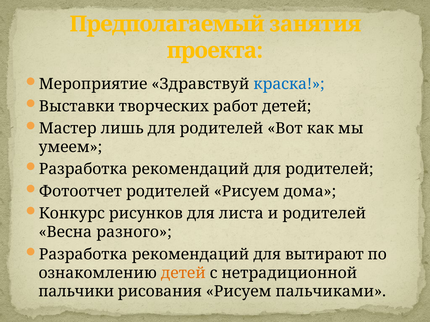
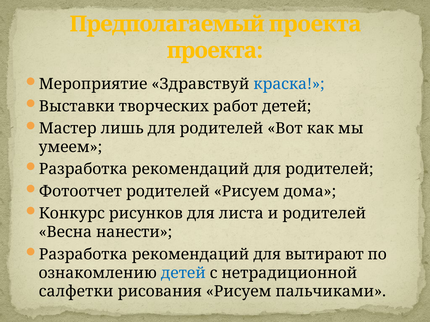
Предполагаемый занятия: занятия -> проекта
разного: разного -> нанести
детей at (183, 273) colour: orange -> blue
пальчики: пальчики -> салфетки
